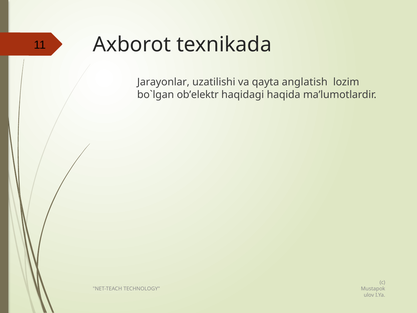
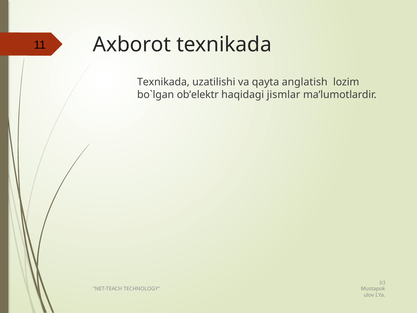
Jarayonlar at (163, 82): Jarayonlar -> Texnikada
haqida: haqida -> jismlar
